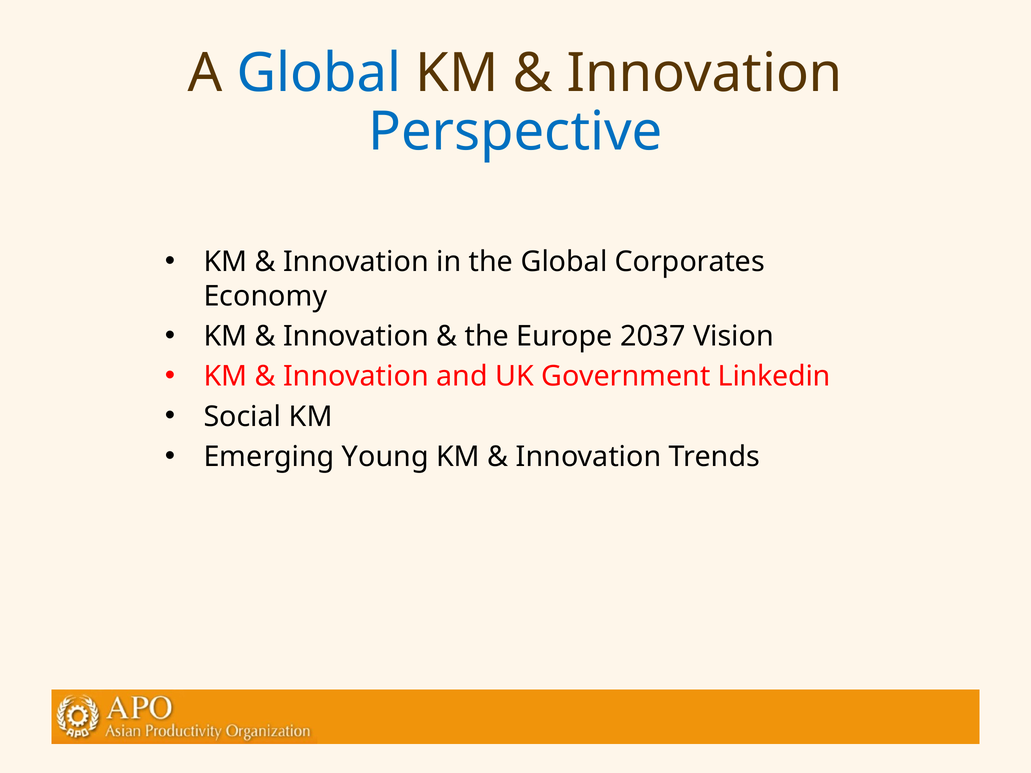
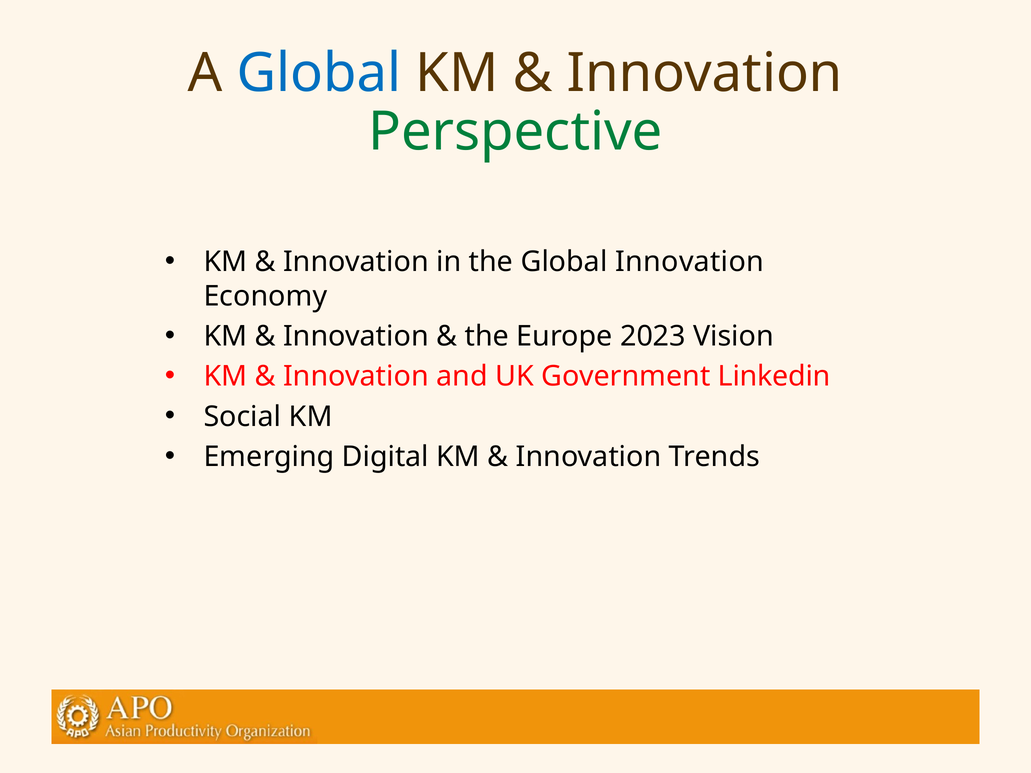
Perspective colour: blue -> green
Global Corporates: Corporates -> Innovation
2037: 2037 -> 2023
Young: Young -> Digital
